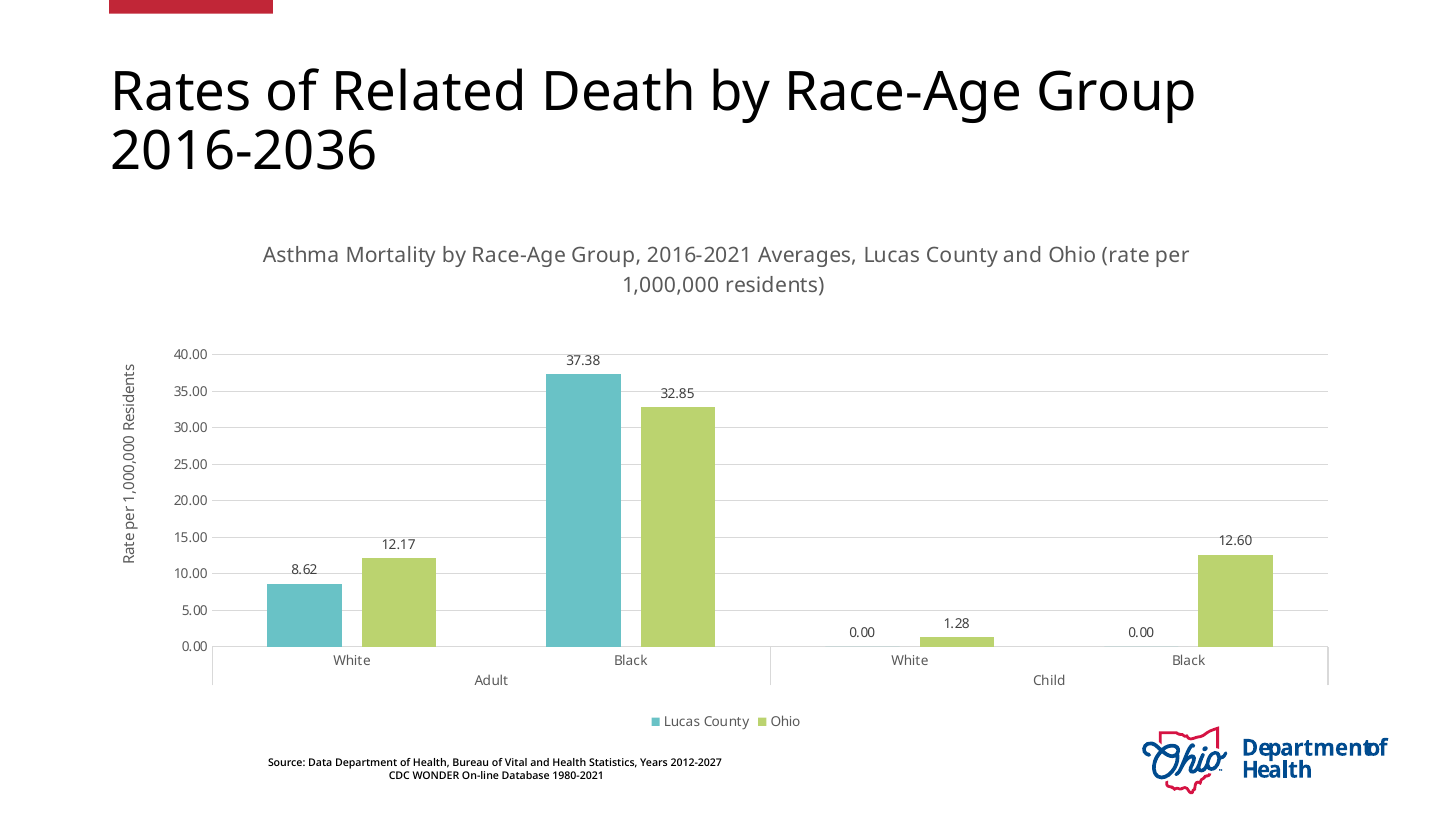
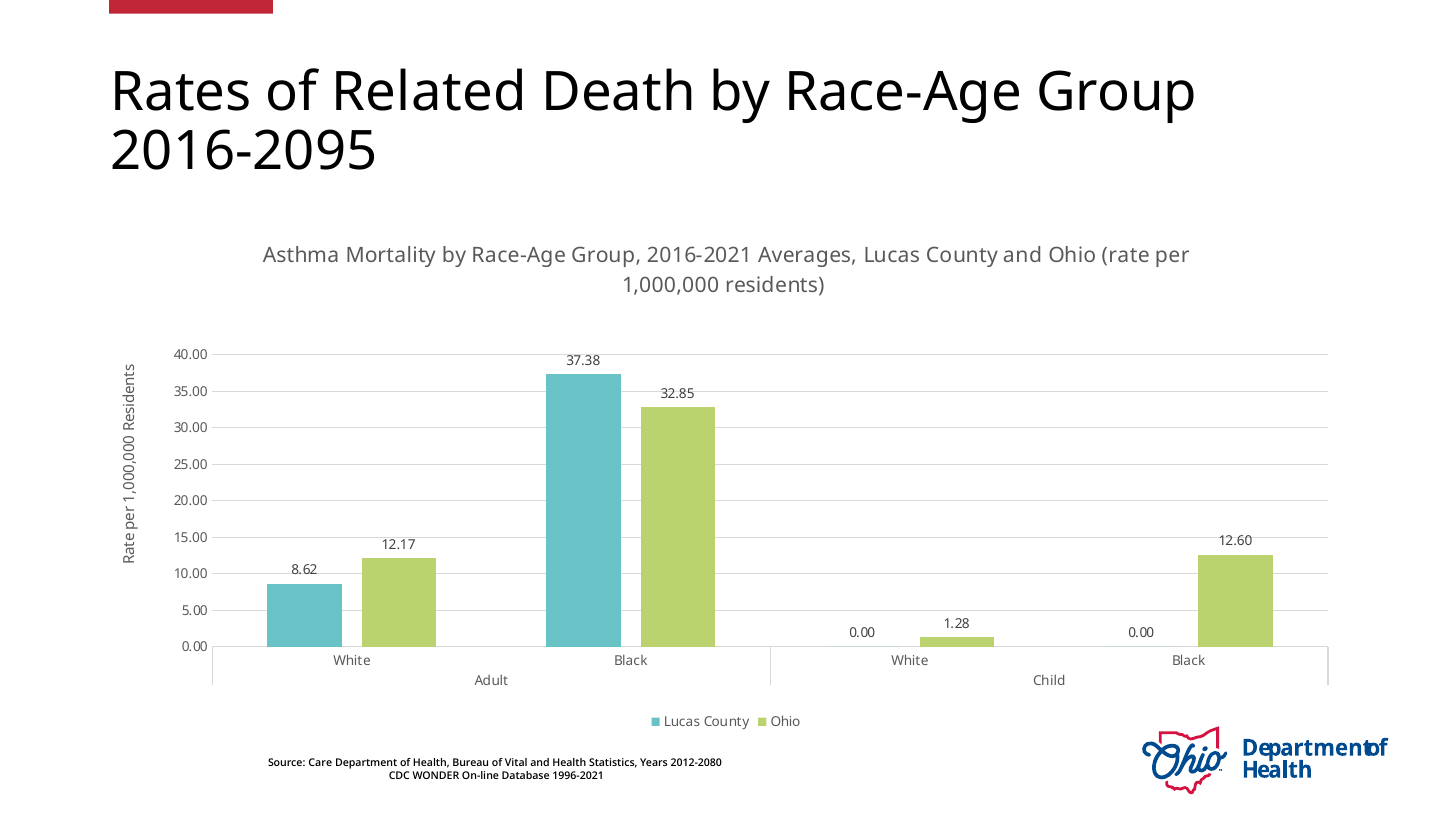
2016-2036: 2016-2036 -> 2016-2095
Data: Data -> Care
2012-2027: 2012-2027 -> 2012-2080
1980-2021: 1980-2021 -> 1996-2021
